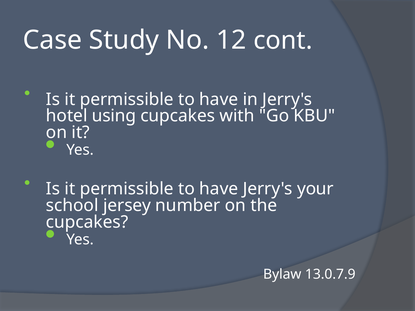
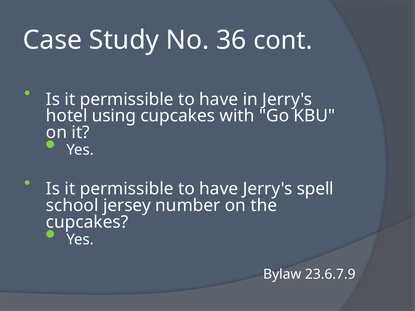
12: 12 -> 36
your: your -> spell
13.0.7.9: 13.0.7.9 -> 23.6.7.9
